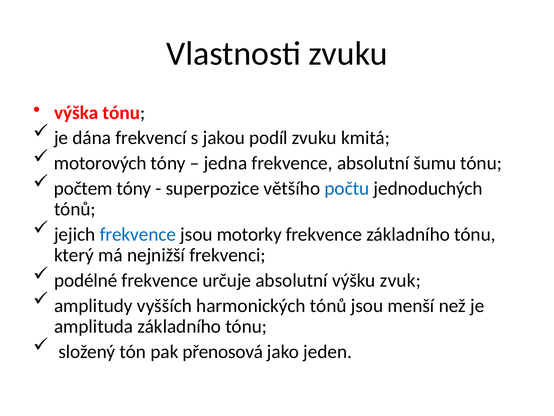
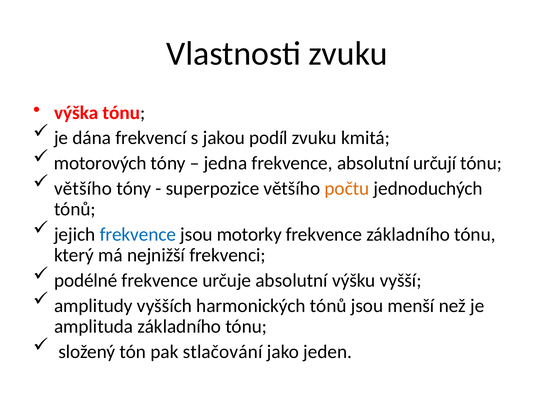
šumu: šumu -> určují
počtem at (83, 188): počtem -> většího
počtu colour: blue -> orange
zvuk: zvuk -> vyšší
přenosová: přenosová -> stlačování
